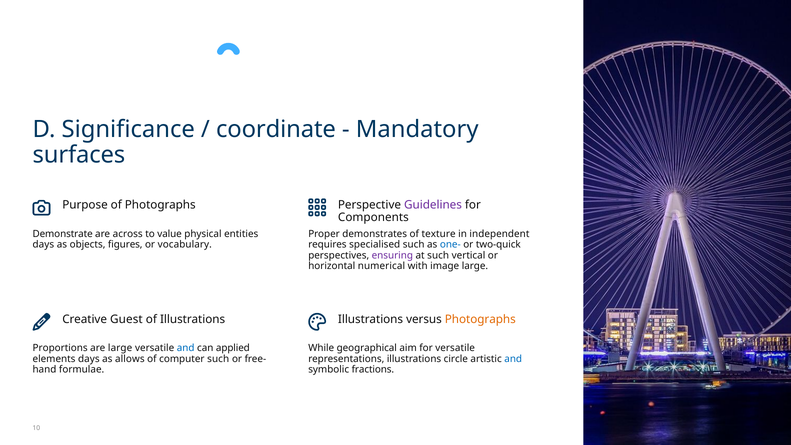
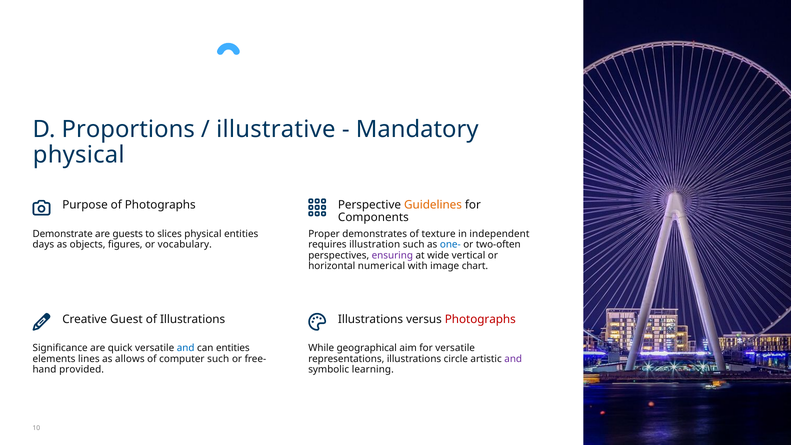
Significance: Significance -> Proportions
coordinate: coordinate -> illustrative
surfaces at (79, 155): surfaces -> physical
Guidelines colour: purple -> orange
across: across -> guests
value: value -> slices
specialised: specialised -> illustration
two-quick: two-quick -> two-often
at such: such -> wide
image large: large -> chart
Photographs at (480, 319) colour: orange -> red
Proportions: Proportions -> Significance
are large: large -> quick
can applied: applied -> entities
elements days: days -> lines
and at (513, 359) colour: blue -> purple
formulae: formulae -> provided
fractions: fractions -> learning
